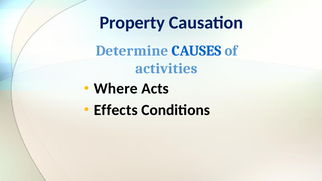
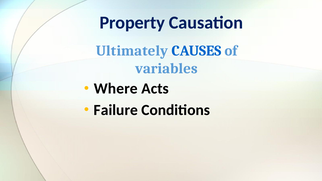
Determine: Determine -> Ultimately
activities: activities -> variables
Effects: Effects -> Failure
